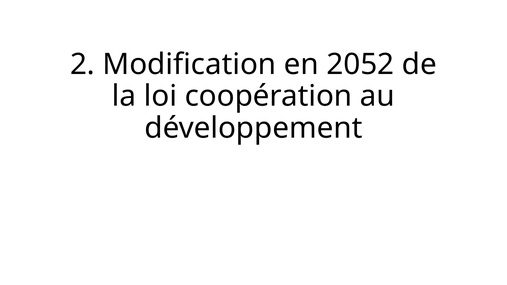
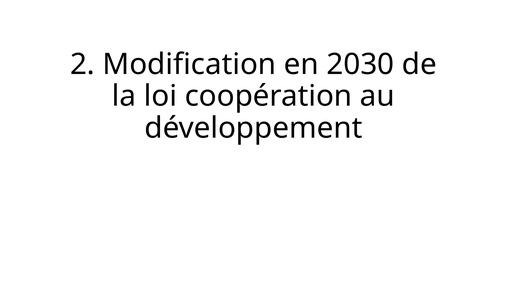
2052: 2052 -> 2030
